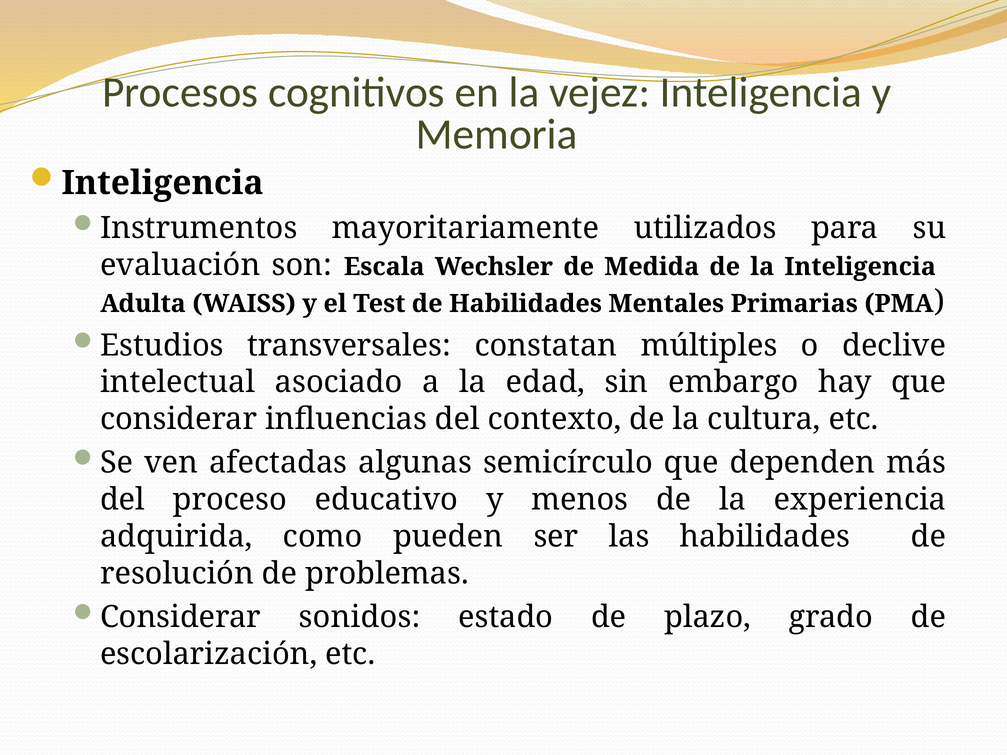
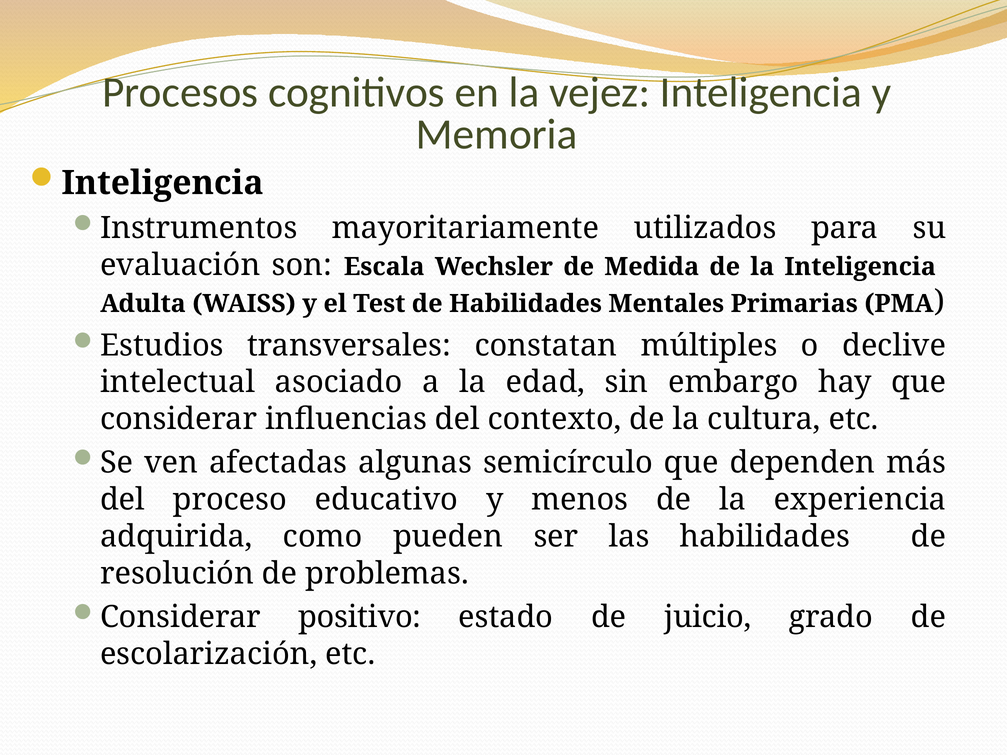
sonidos: sonidos -> positivo
plazo: plazo -> juicio
